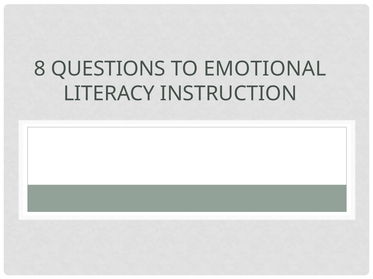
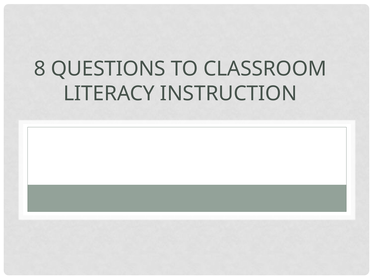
EMOTIONAL: EMOTIONAL -> CLASSROOM
